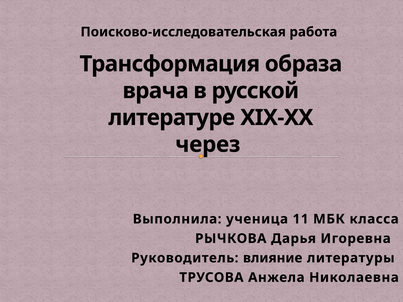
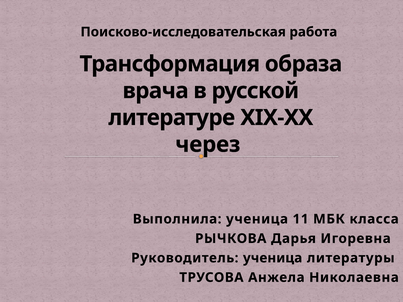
Руководитель влияние: влияние -> ученица
